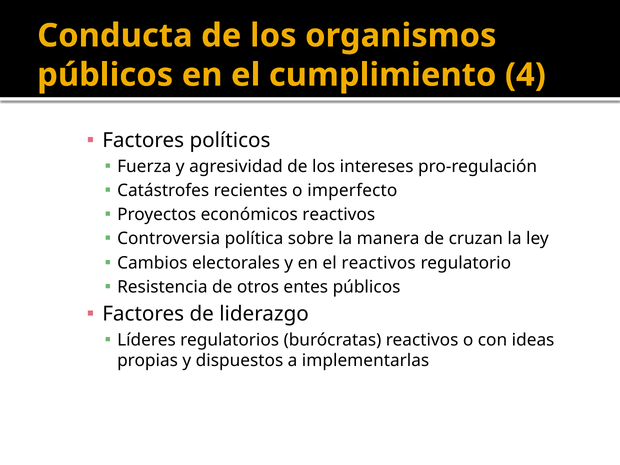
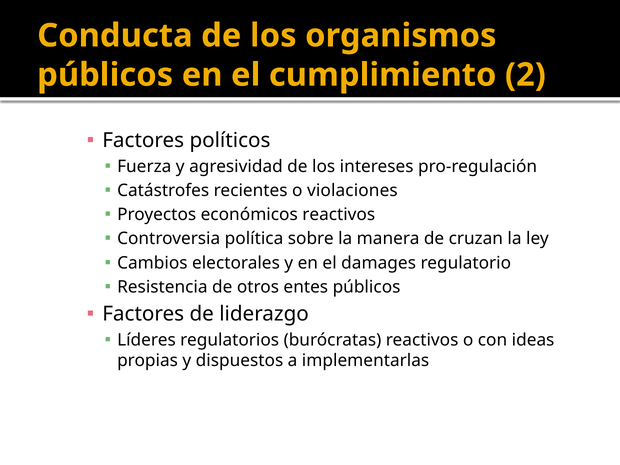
4: 4 -> 2
imperfecto: imperfecto -> violaciones
el reactivos: reactivos -> damages
